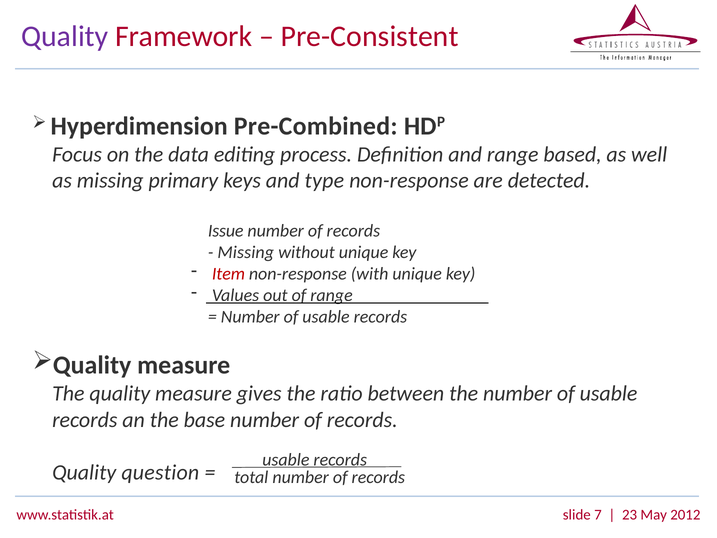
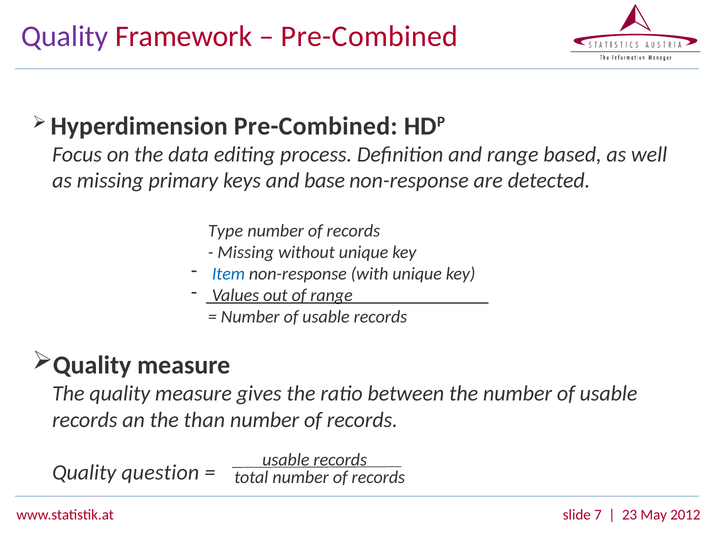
Pre-Consistent at (370, 36): Pre-Consistent -> Pre-Combined
type: type -> base
Issue: Issue -> Type
Item colour: red -> blue
base: base -> than
